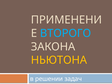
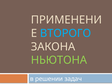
НЬЮТОНА colour: yellow -> light green
